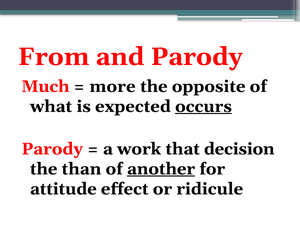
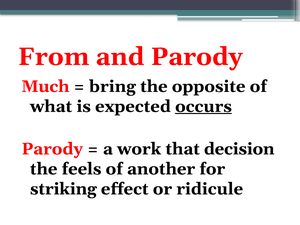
more: more -> bring
than: than -> feels
another underline: present -> none
attitude: attitude -> striking
